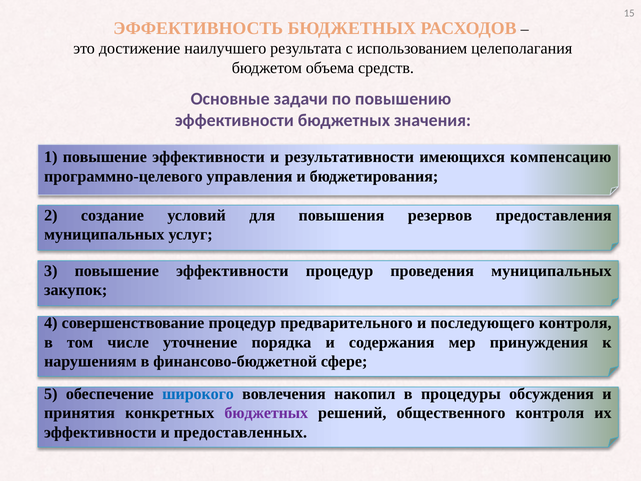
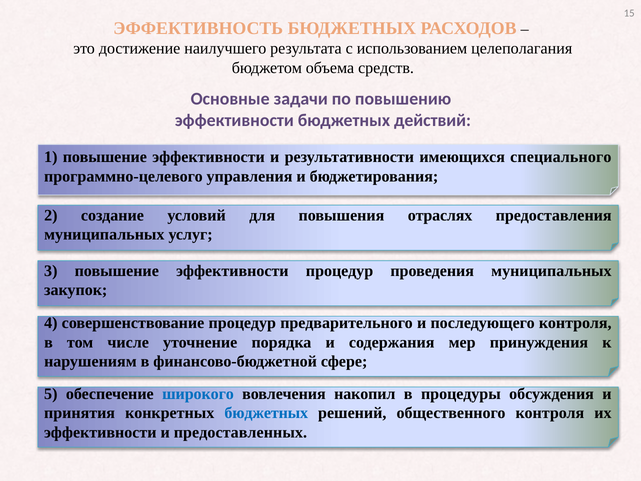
значения: значения -> действий
компенсацию: компенсацию -> специального
резервов: резервов -> отраслях
бюджетных at (266, 413) colour: purple -> blue
